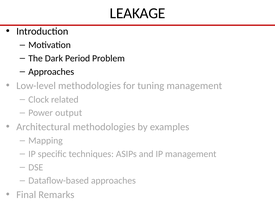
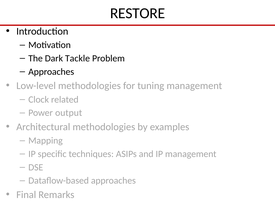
LEAKAGE: LEAKAGE -> RESTORE
Period: Period -> Tackle
